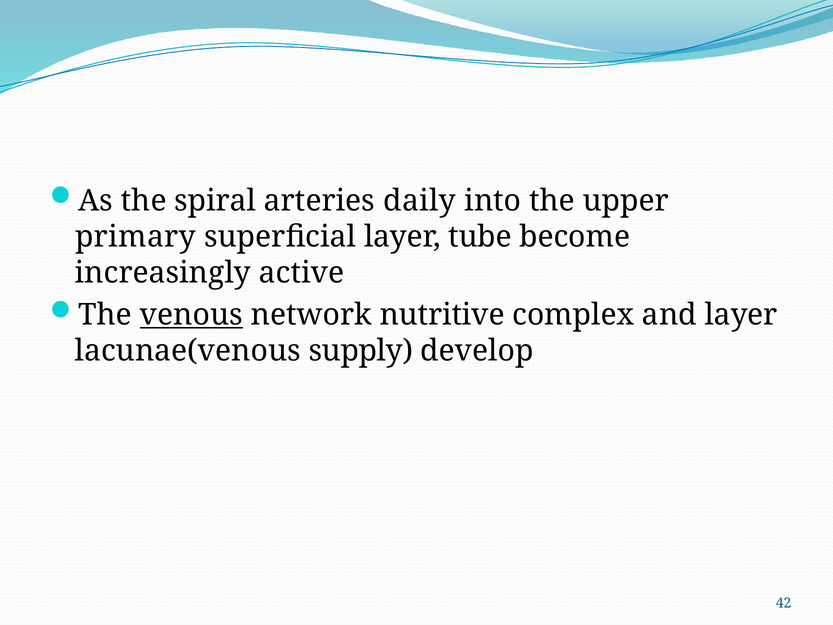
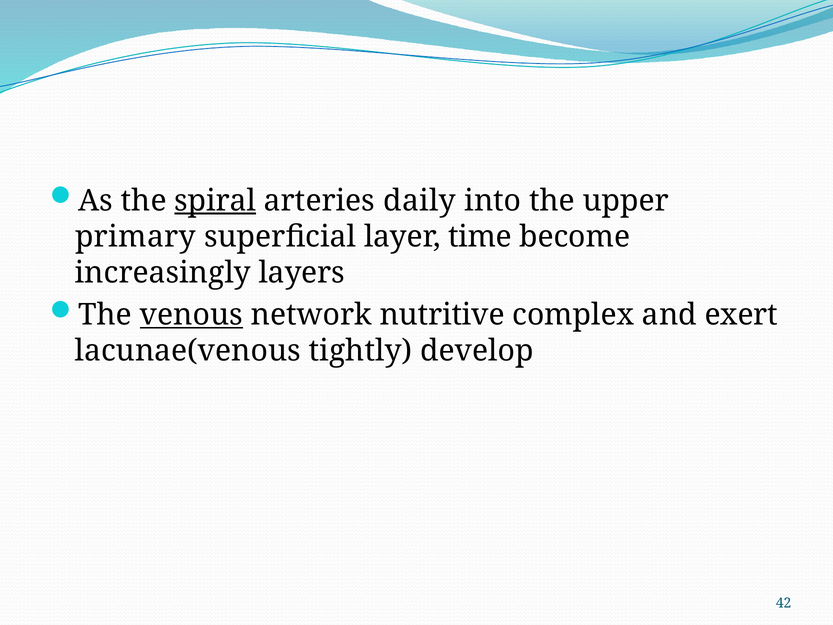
spiral underline: none -> present
tube: tube -> time
active: active -> layers
and layer: layer -> exert
supply: supply -> tightly
